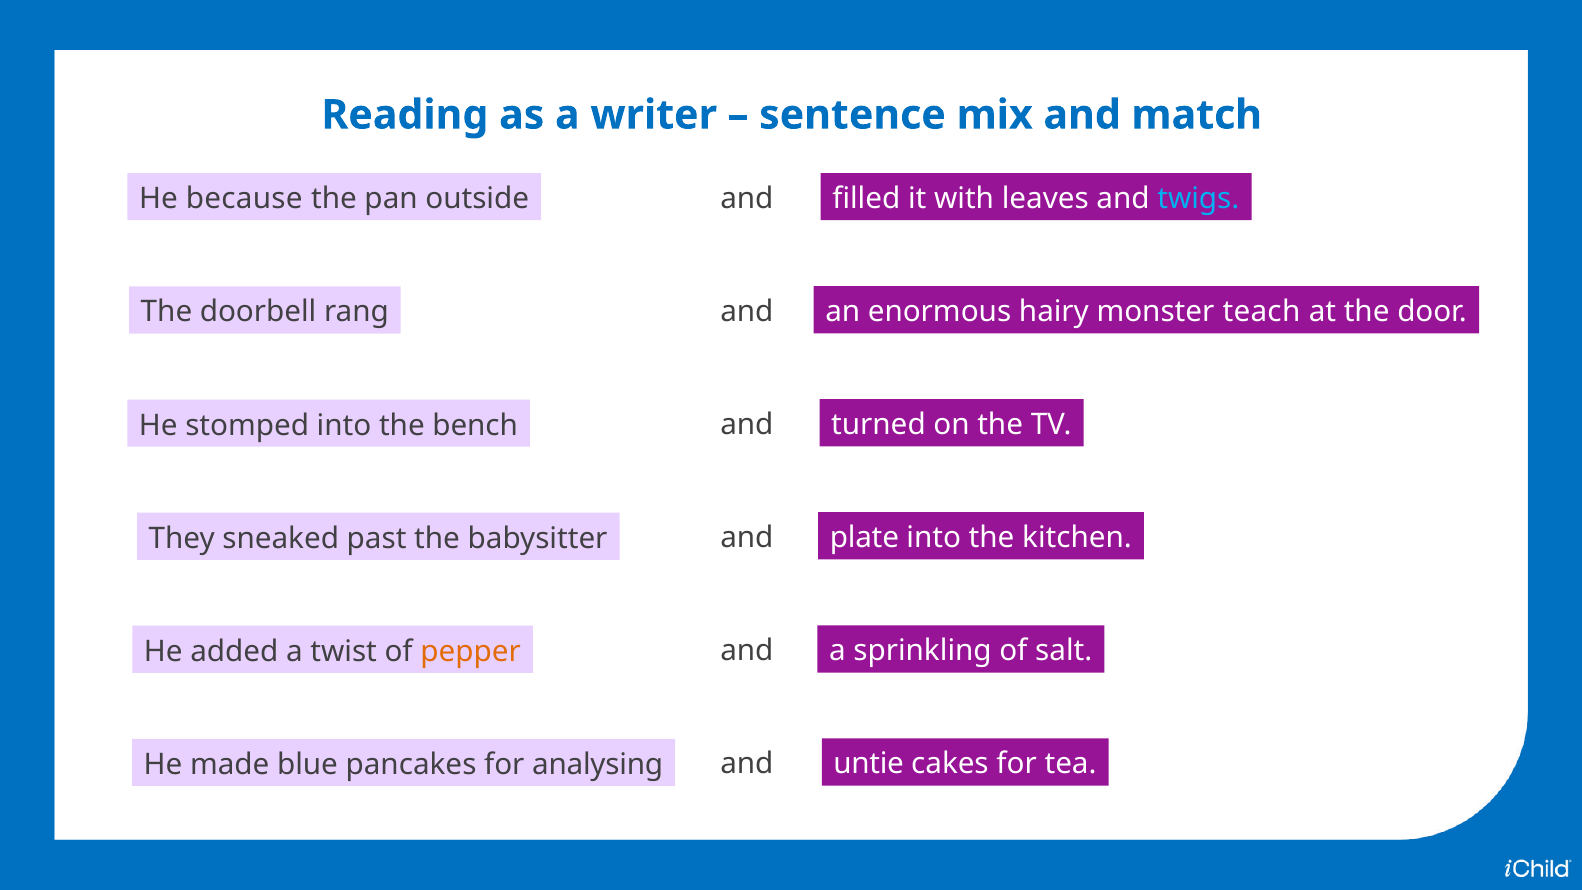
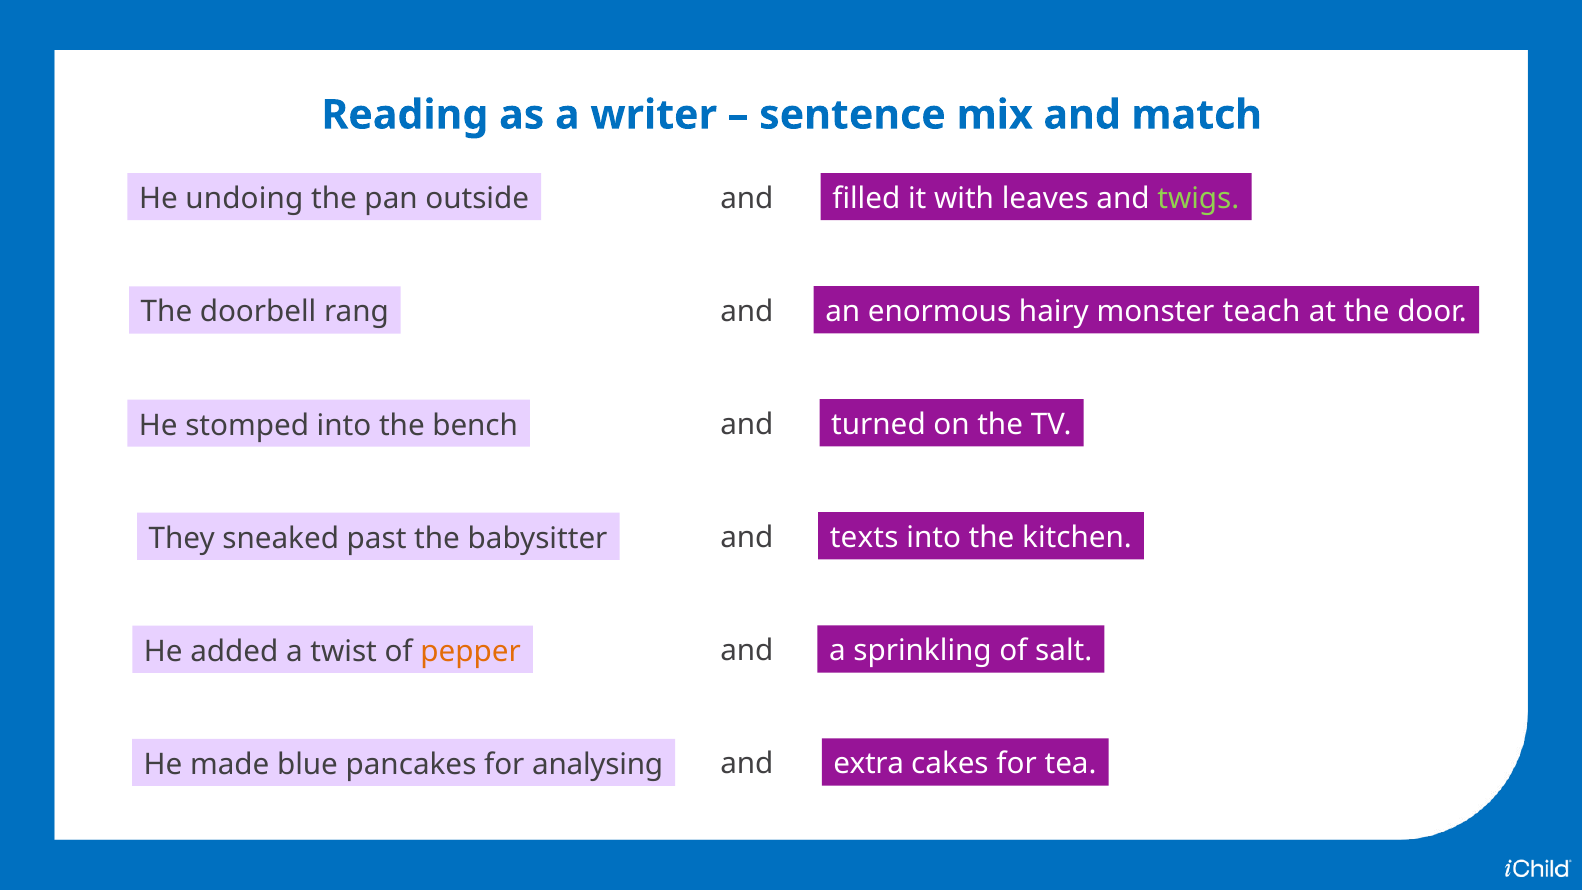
because: because -> undoing
twigs colour: light blue -> light green
plate: plate -> texts
untie: untie -> extra
